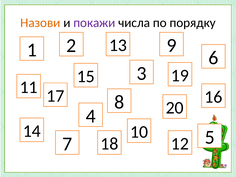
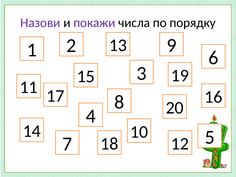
Назови colour: orange -> purple
